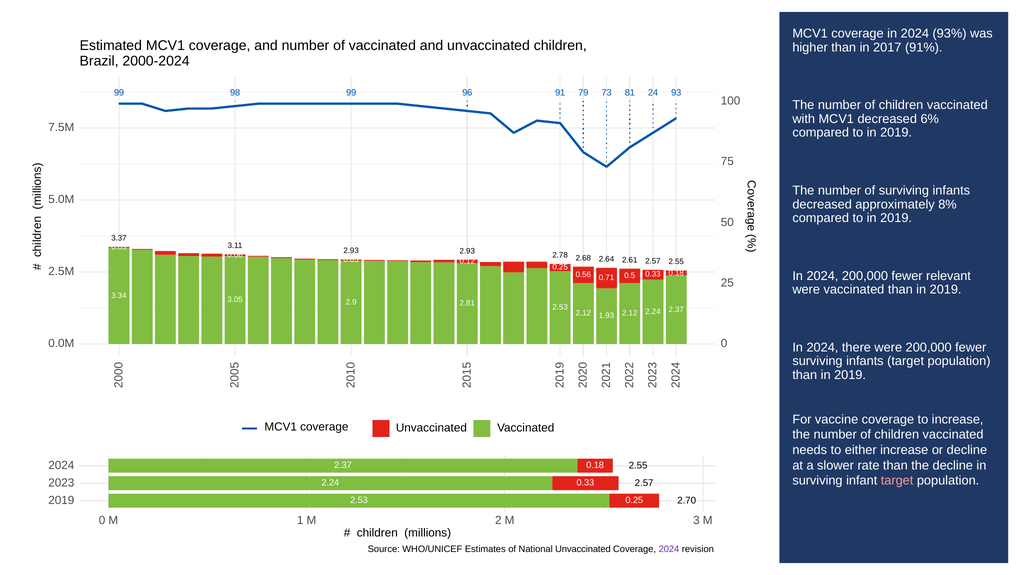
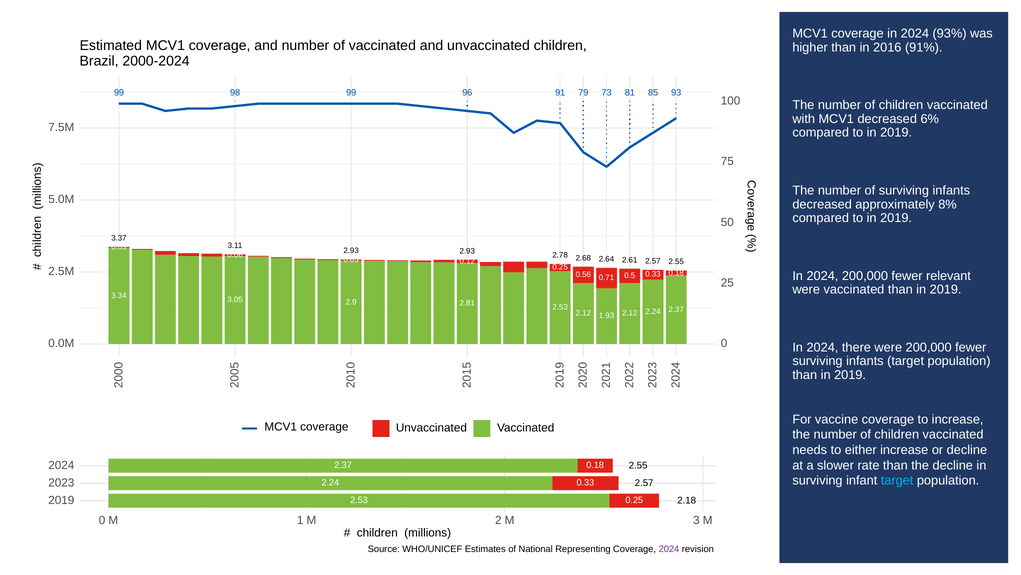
2017: 2017 -> 2016
24: 24 -> 85
target at (897, 480) colour: pink -> light blue
2.70: 2.70 -> 2.18
National Unvaccinated: Unvaccinated -> Representing
